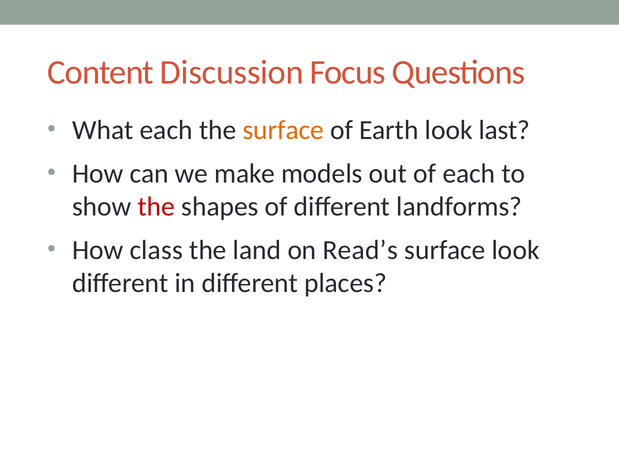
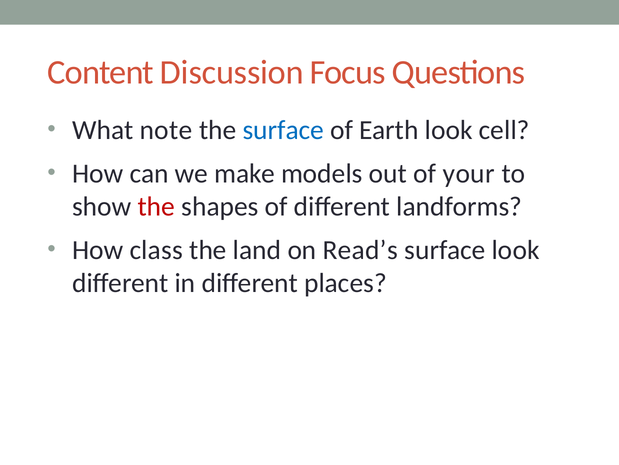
What each: each -> note
surface at (283, 130) colour: orange -> blue
last: last -> cell
of each: each -> your
